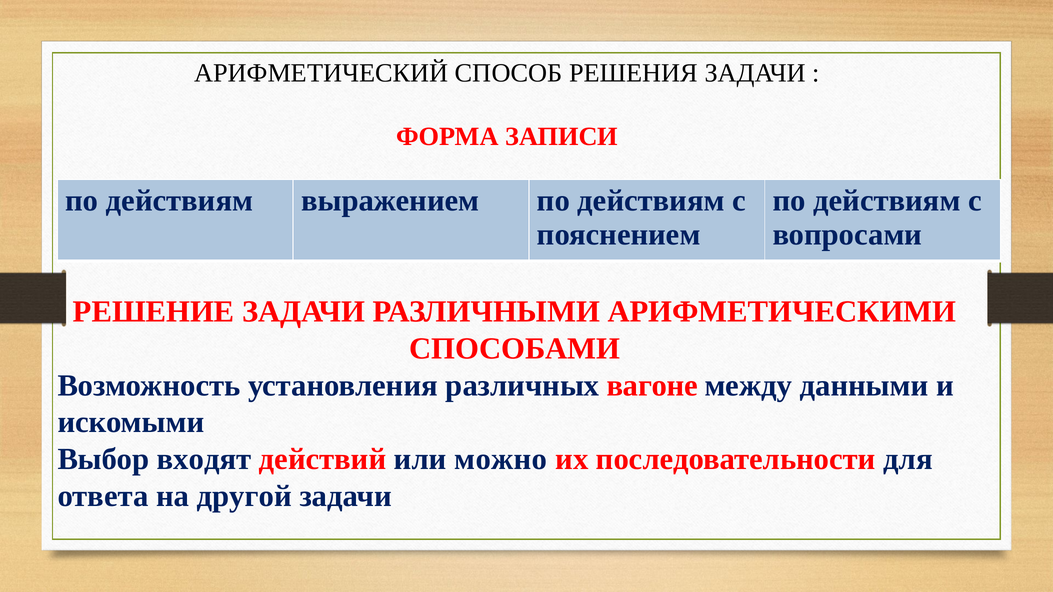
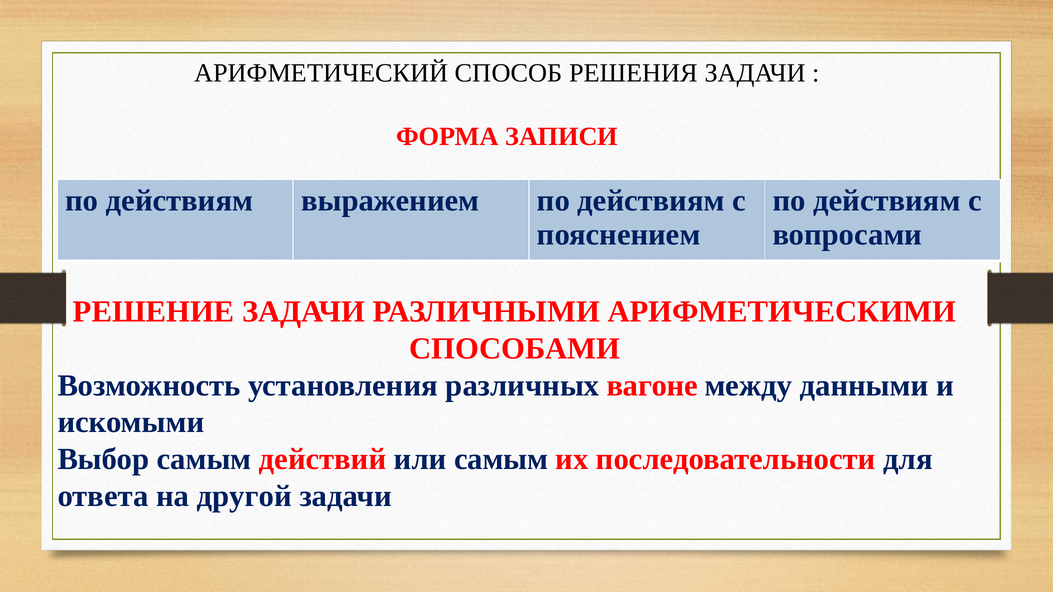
Выбор входят: входят -> самым
или можно: можно -> самым
